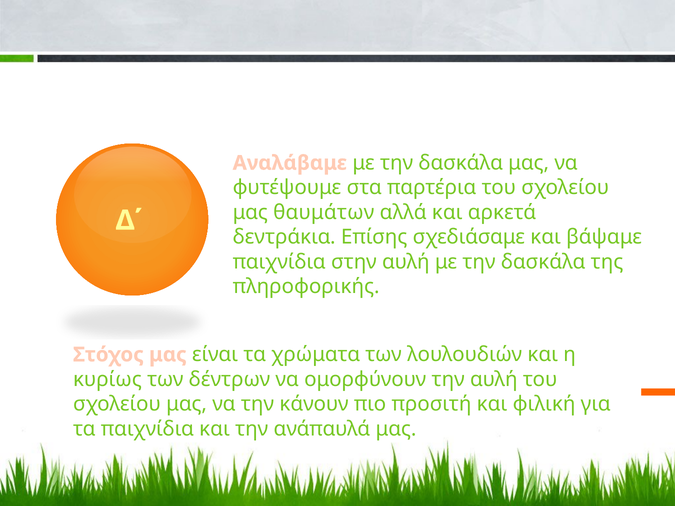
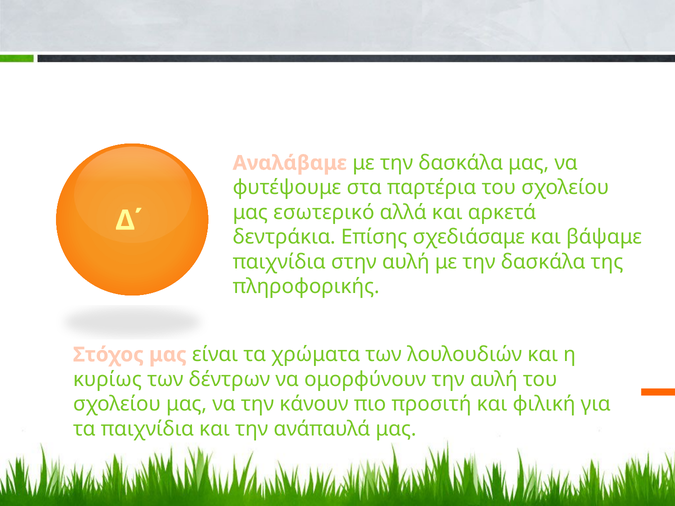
θαυμάτων: θαυμάτων -> εσωτερικό
